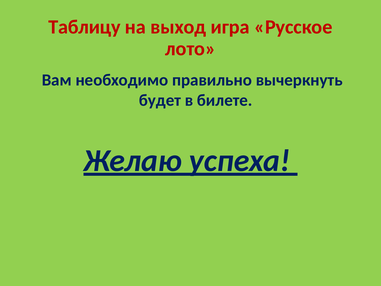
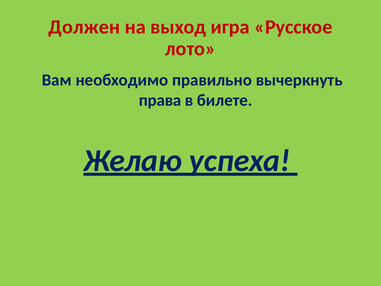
Таблицу: Таблицу -> Должен
будет: будет -> права
